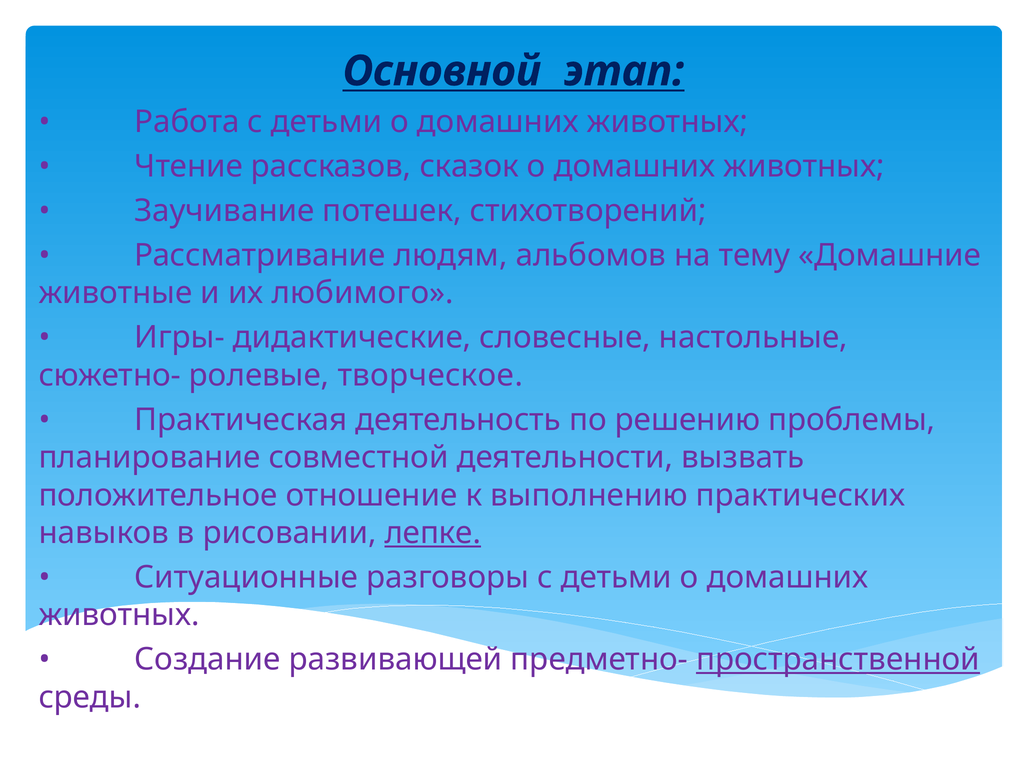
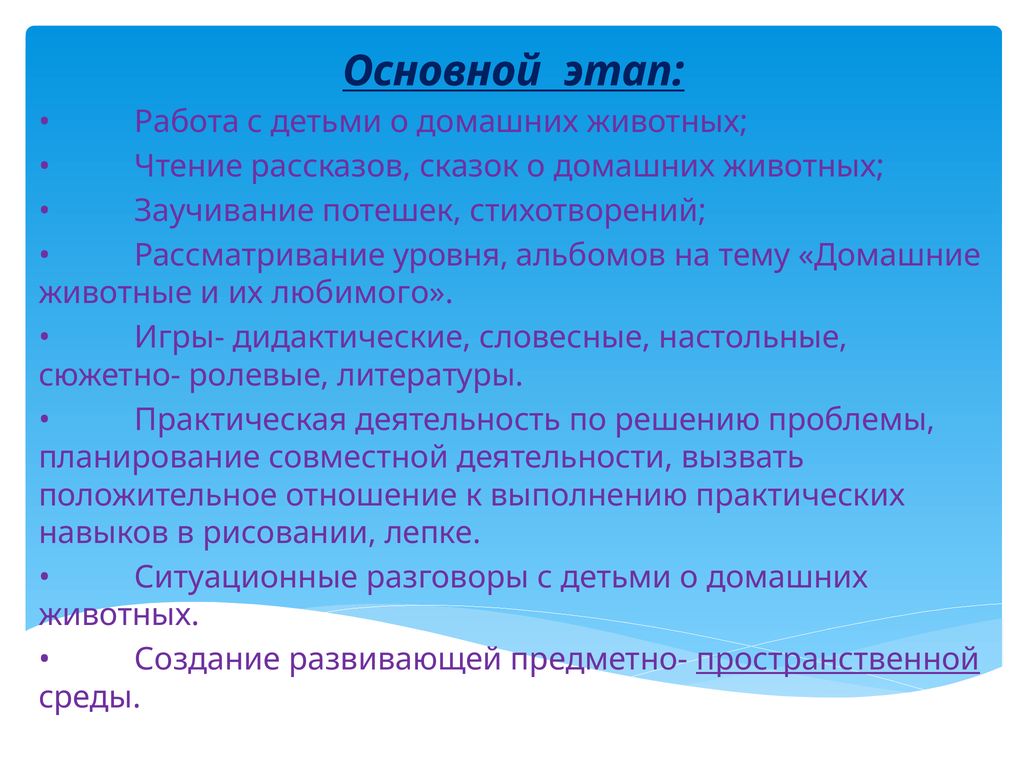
людям: людям -> уровня
творческое: творческое -> литературы
лепке underline: present -> none
